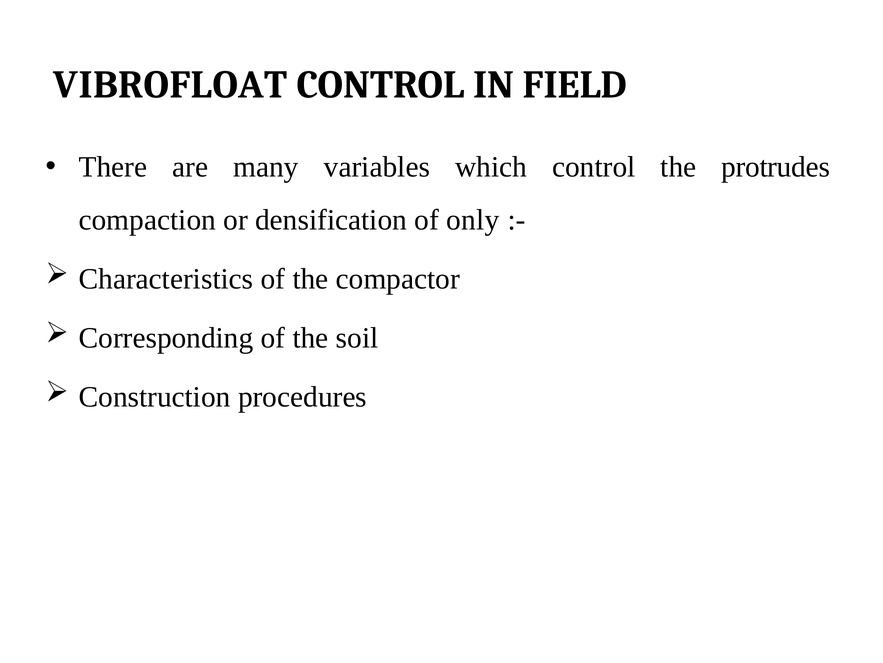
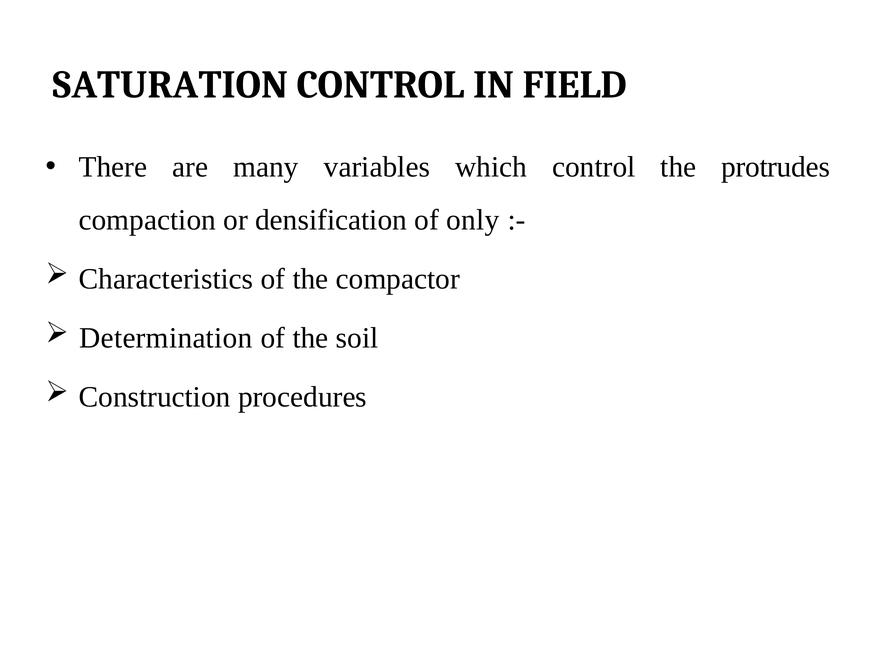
VIBROFLOAT: VIBROFLOAT -> SATURATION
Corresponding: Corresponding -> Determination
